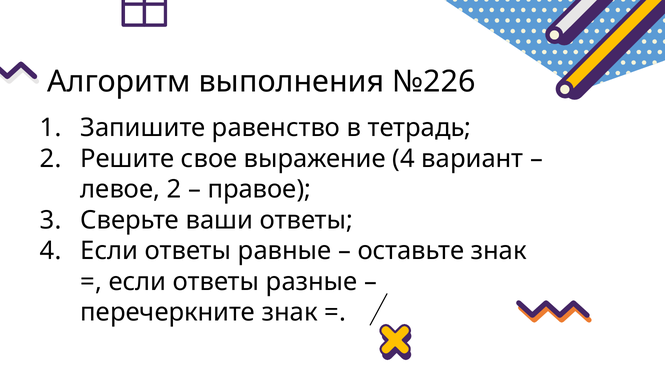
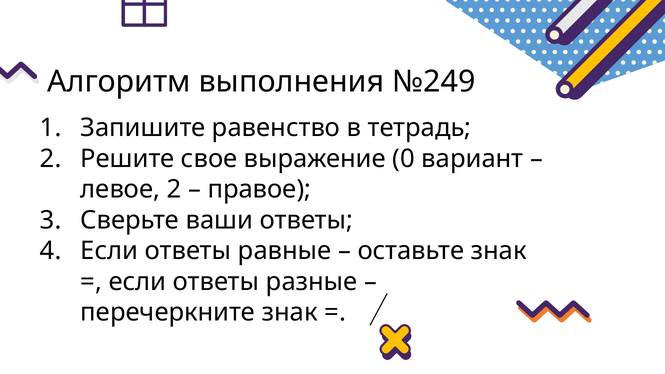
№226: №226 -> №249
выражение 4: 4 -> 0
